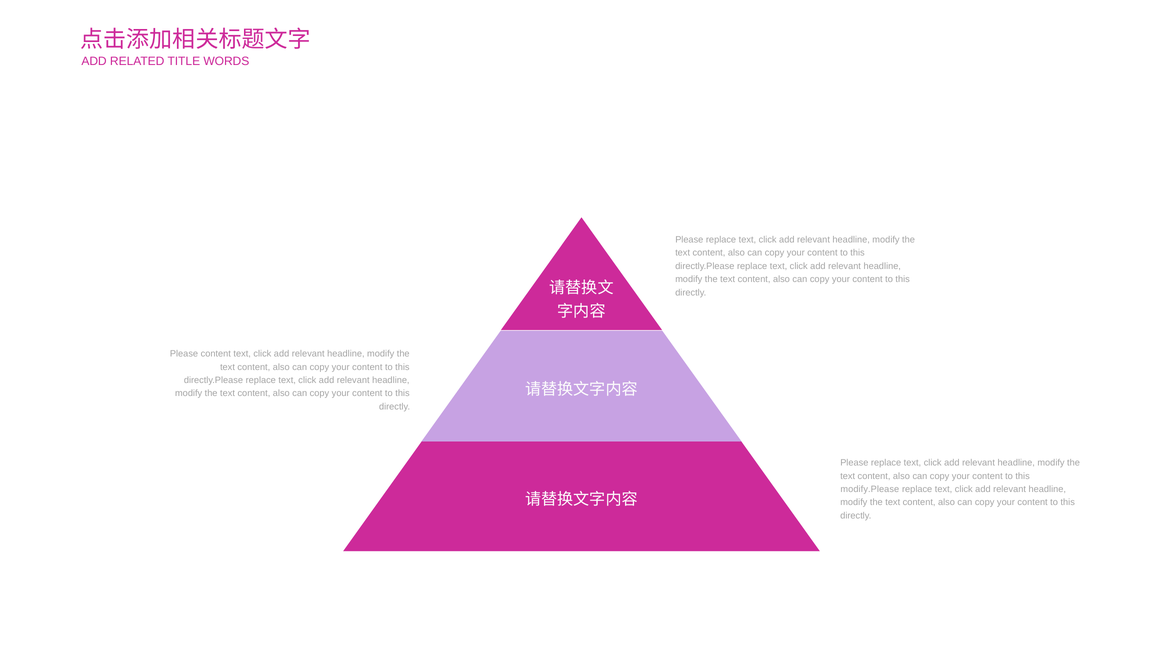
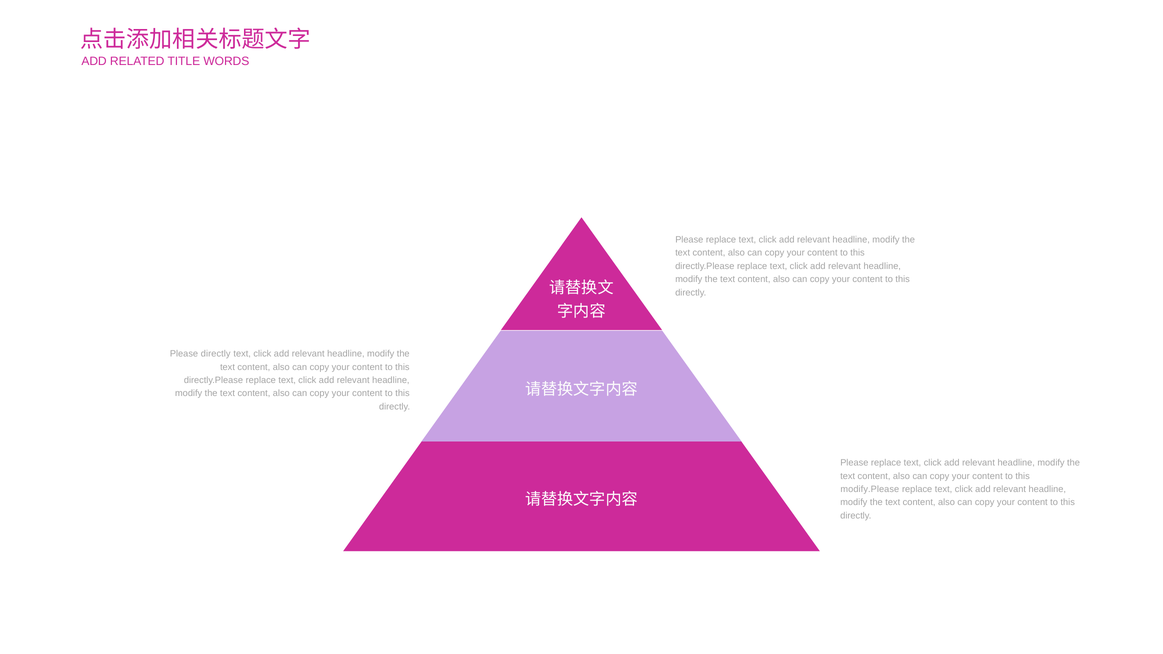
Please content: content -> directly
